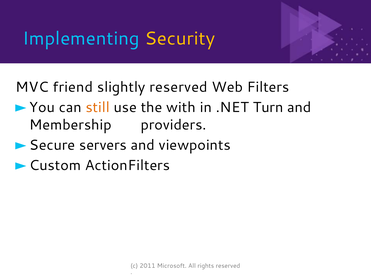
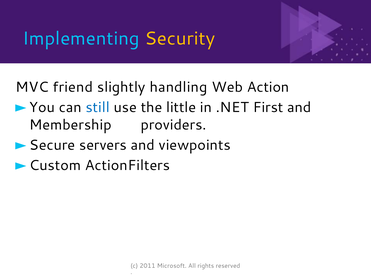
slightly reserved: reserved -> handling
Filters: Filters -> Action
still colour: orange -> blue
with: with -> little
Turn: Turn -> First
